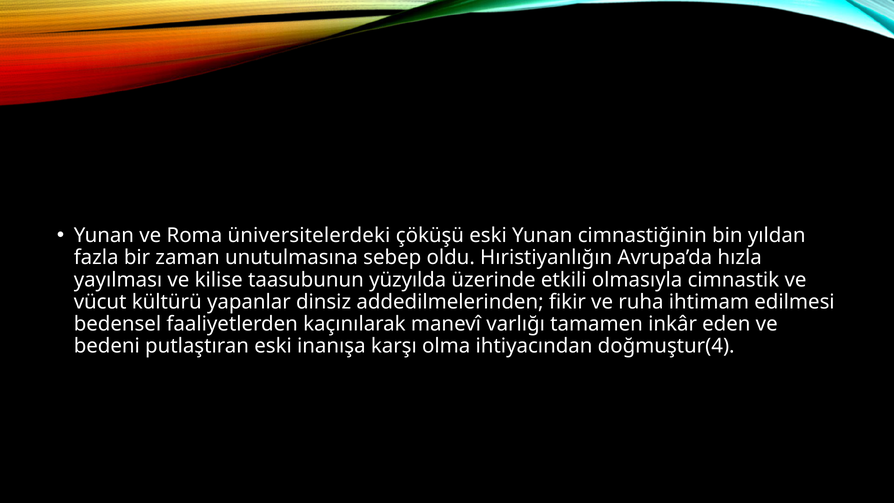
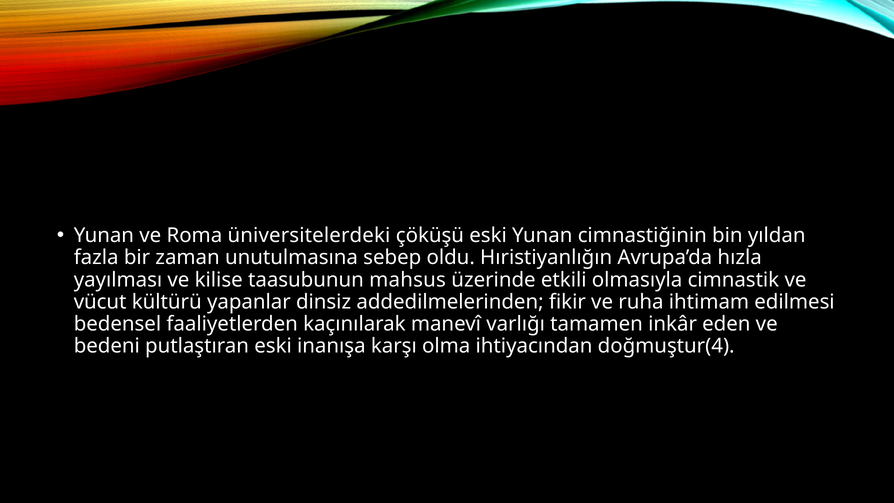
yüzyılda: yüzyılda -> mahsus
